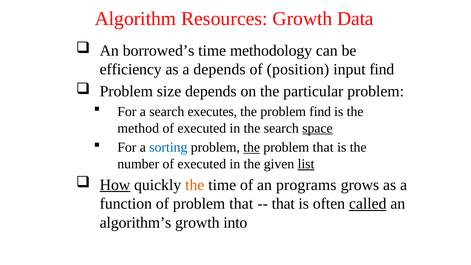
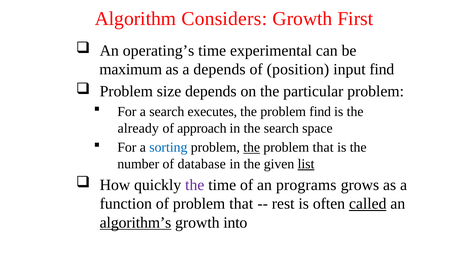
Resources: Resources -> Considers
Data: Data -> First
borrowed’s: borrowed’s -> operating’s
methodology: methodology -> experimental
efficiency: efficiency -> maximum
method: method -> already
executed at (202, 128): executed -> approach
space underline: present -> none
number of executed: executed -> database
How underline: present -> none
the at (195, 185) colour: orange -> purple
that at (283, 204): that -> rest
algorithm’s underline: none -> present
